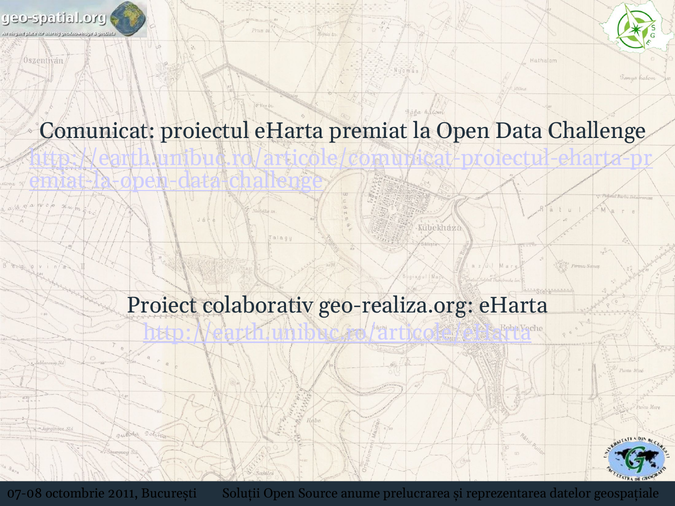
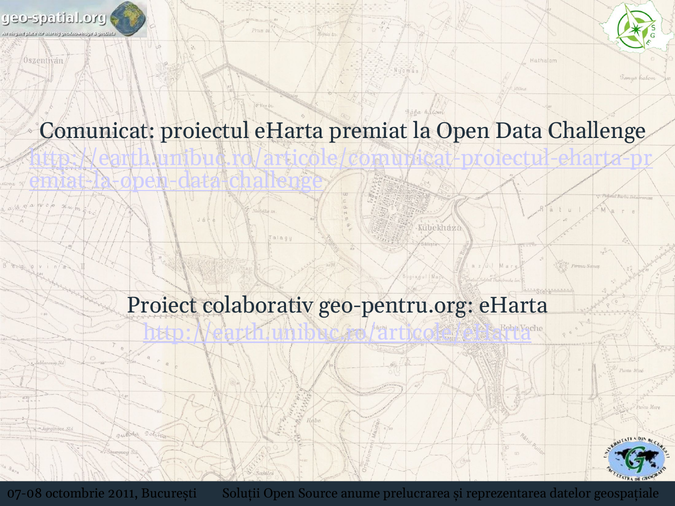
geo-realiza.org: geo-realiza.org -> geo-pentru.org
